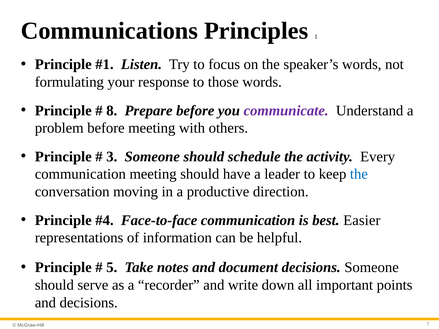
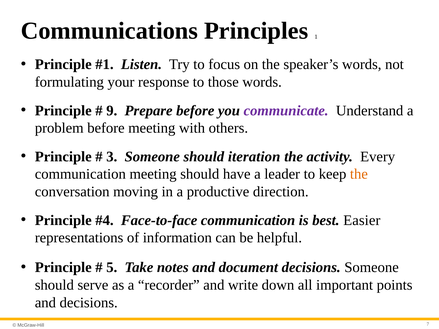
8: 8 -> 9
schedule: schedule -> iteration
the at (359, 174) colour: blue -> orange
